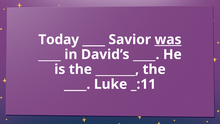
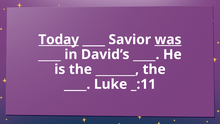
Today underline: none -> present
